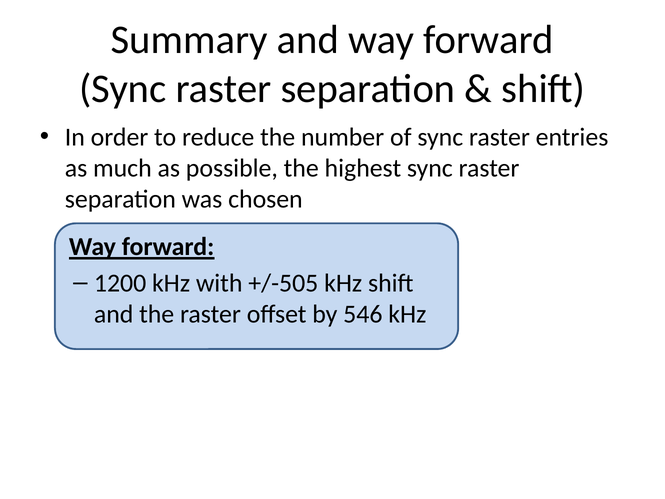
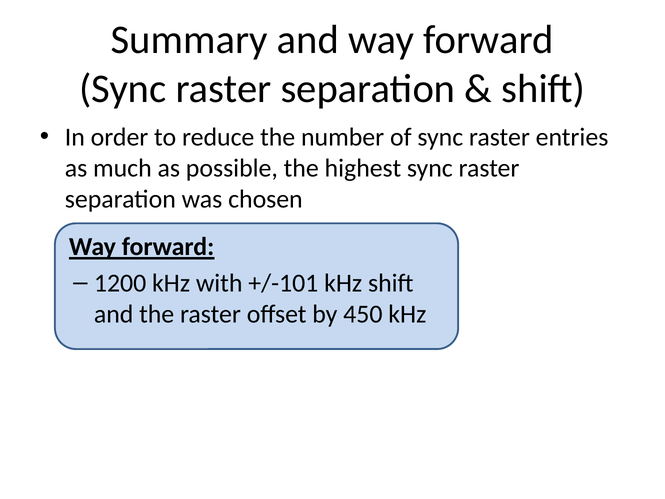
+/-505: +/-505 -> +/-101
546: 546 -> 450
